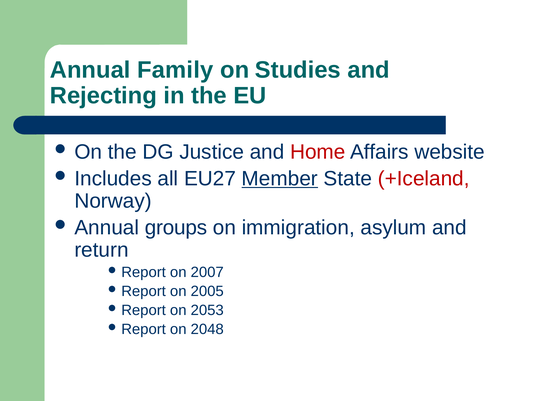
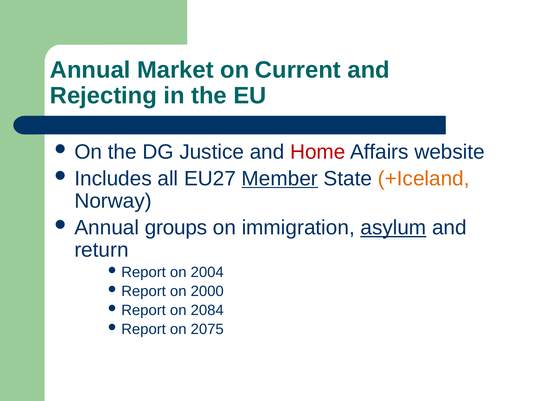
Family: Family -> Market
Studies: Studies -> Current
+Iceland colour: red -> orange
asylum underline: none -> present
2007: 2007 -> 2004
2005: 2005 -> 2000
2053: 2053 -> 2084
2048: 2048 -> 2075
